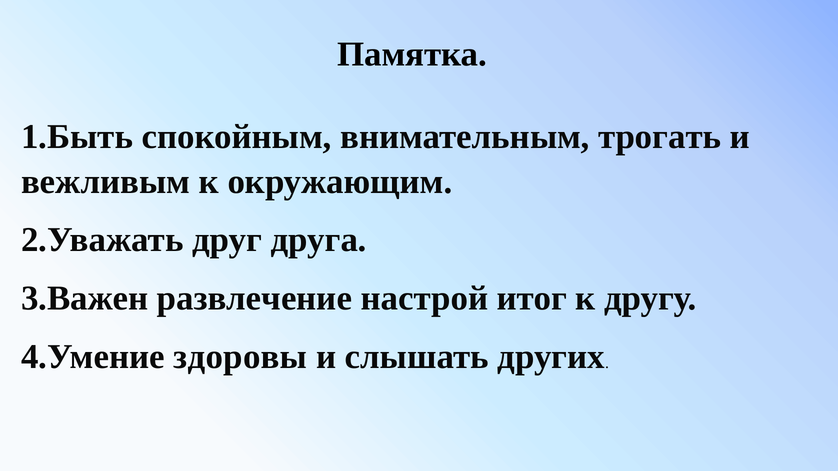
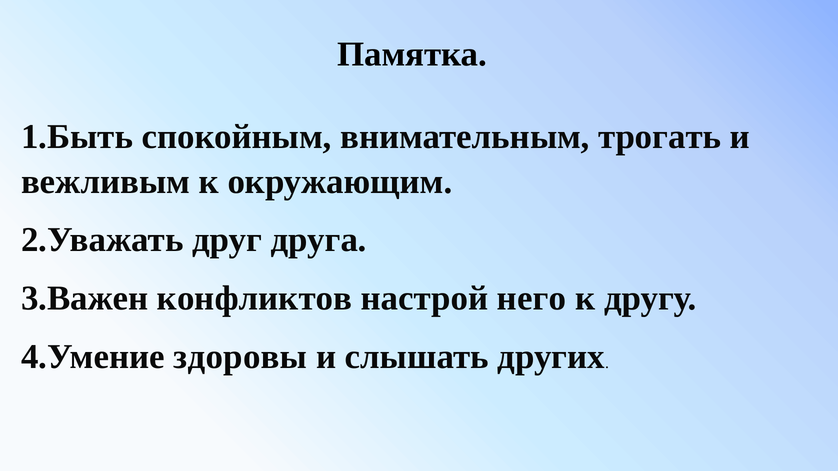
развлечение: развлечение -> конфликтов
итог: итог -> него
